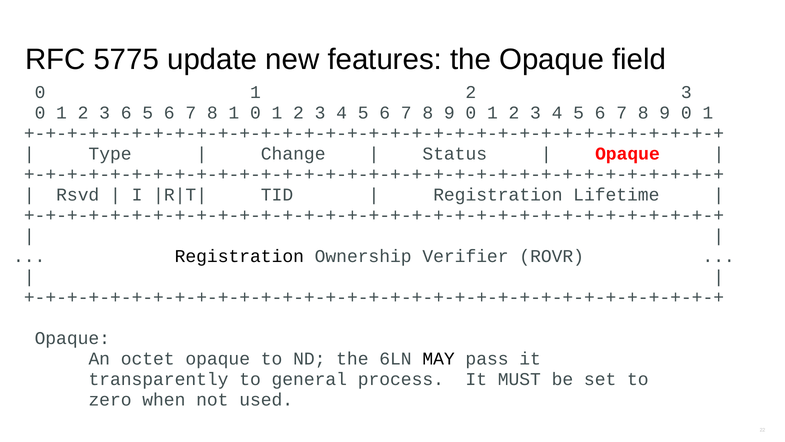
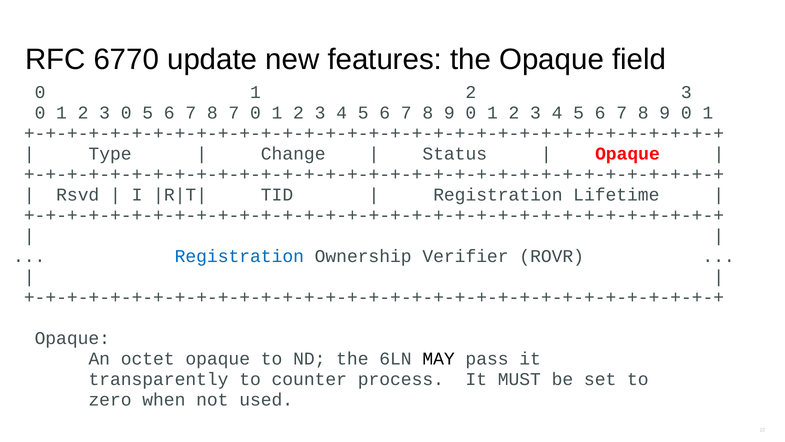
5775: 5775 -> 6770
6 at (126, 113): 6 -> 0
8 1: 1 -> 7
Registration at (239, 256) colour: black -> blue
general: general -> counter
